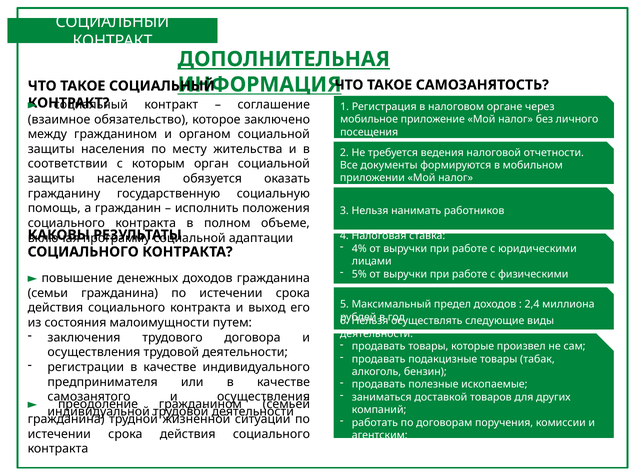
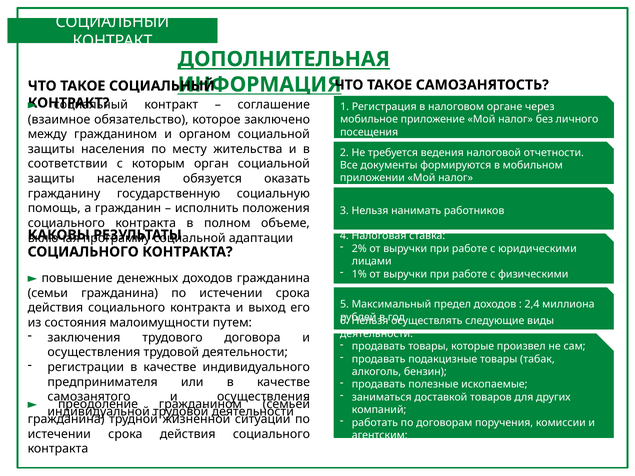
4%: 4% -> 2%
5%: 5% -> 1%
